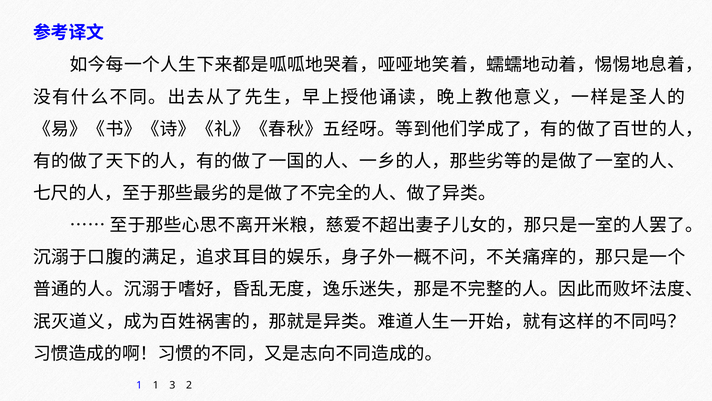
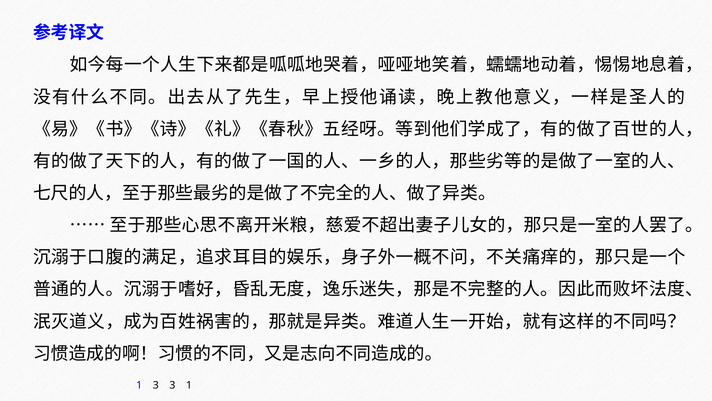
1 1: 1 -> 3
3 2: 2 -> 1
